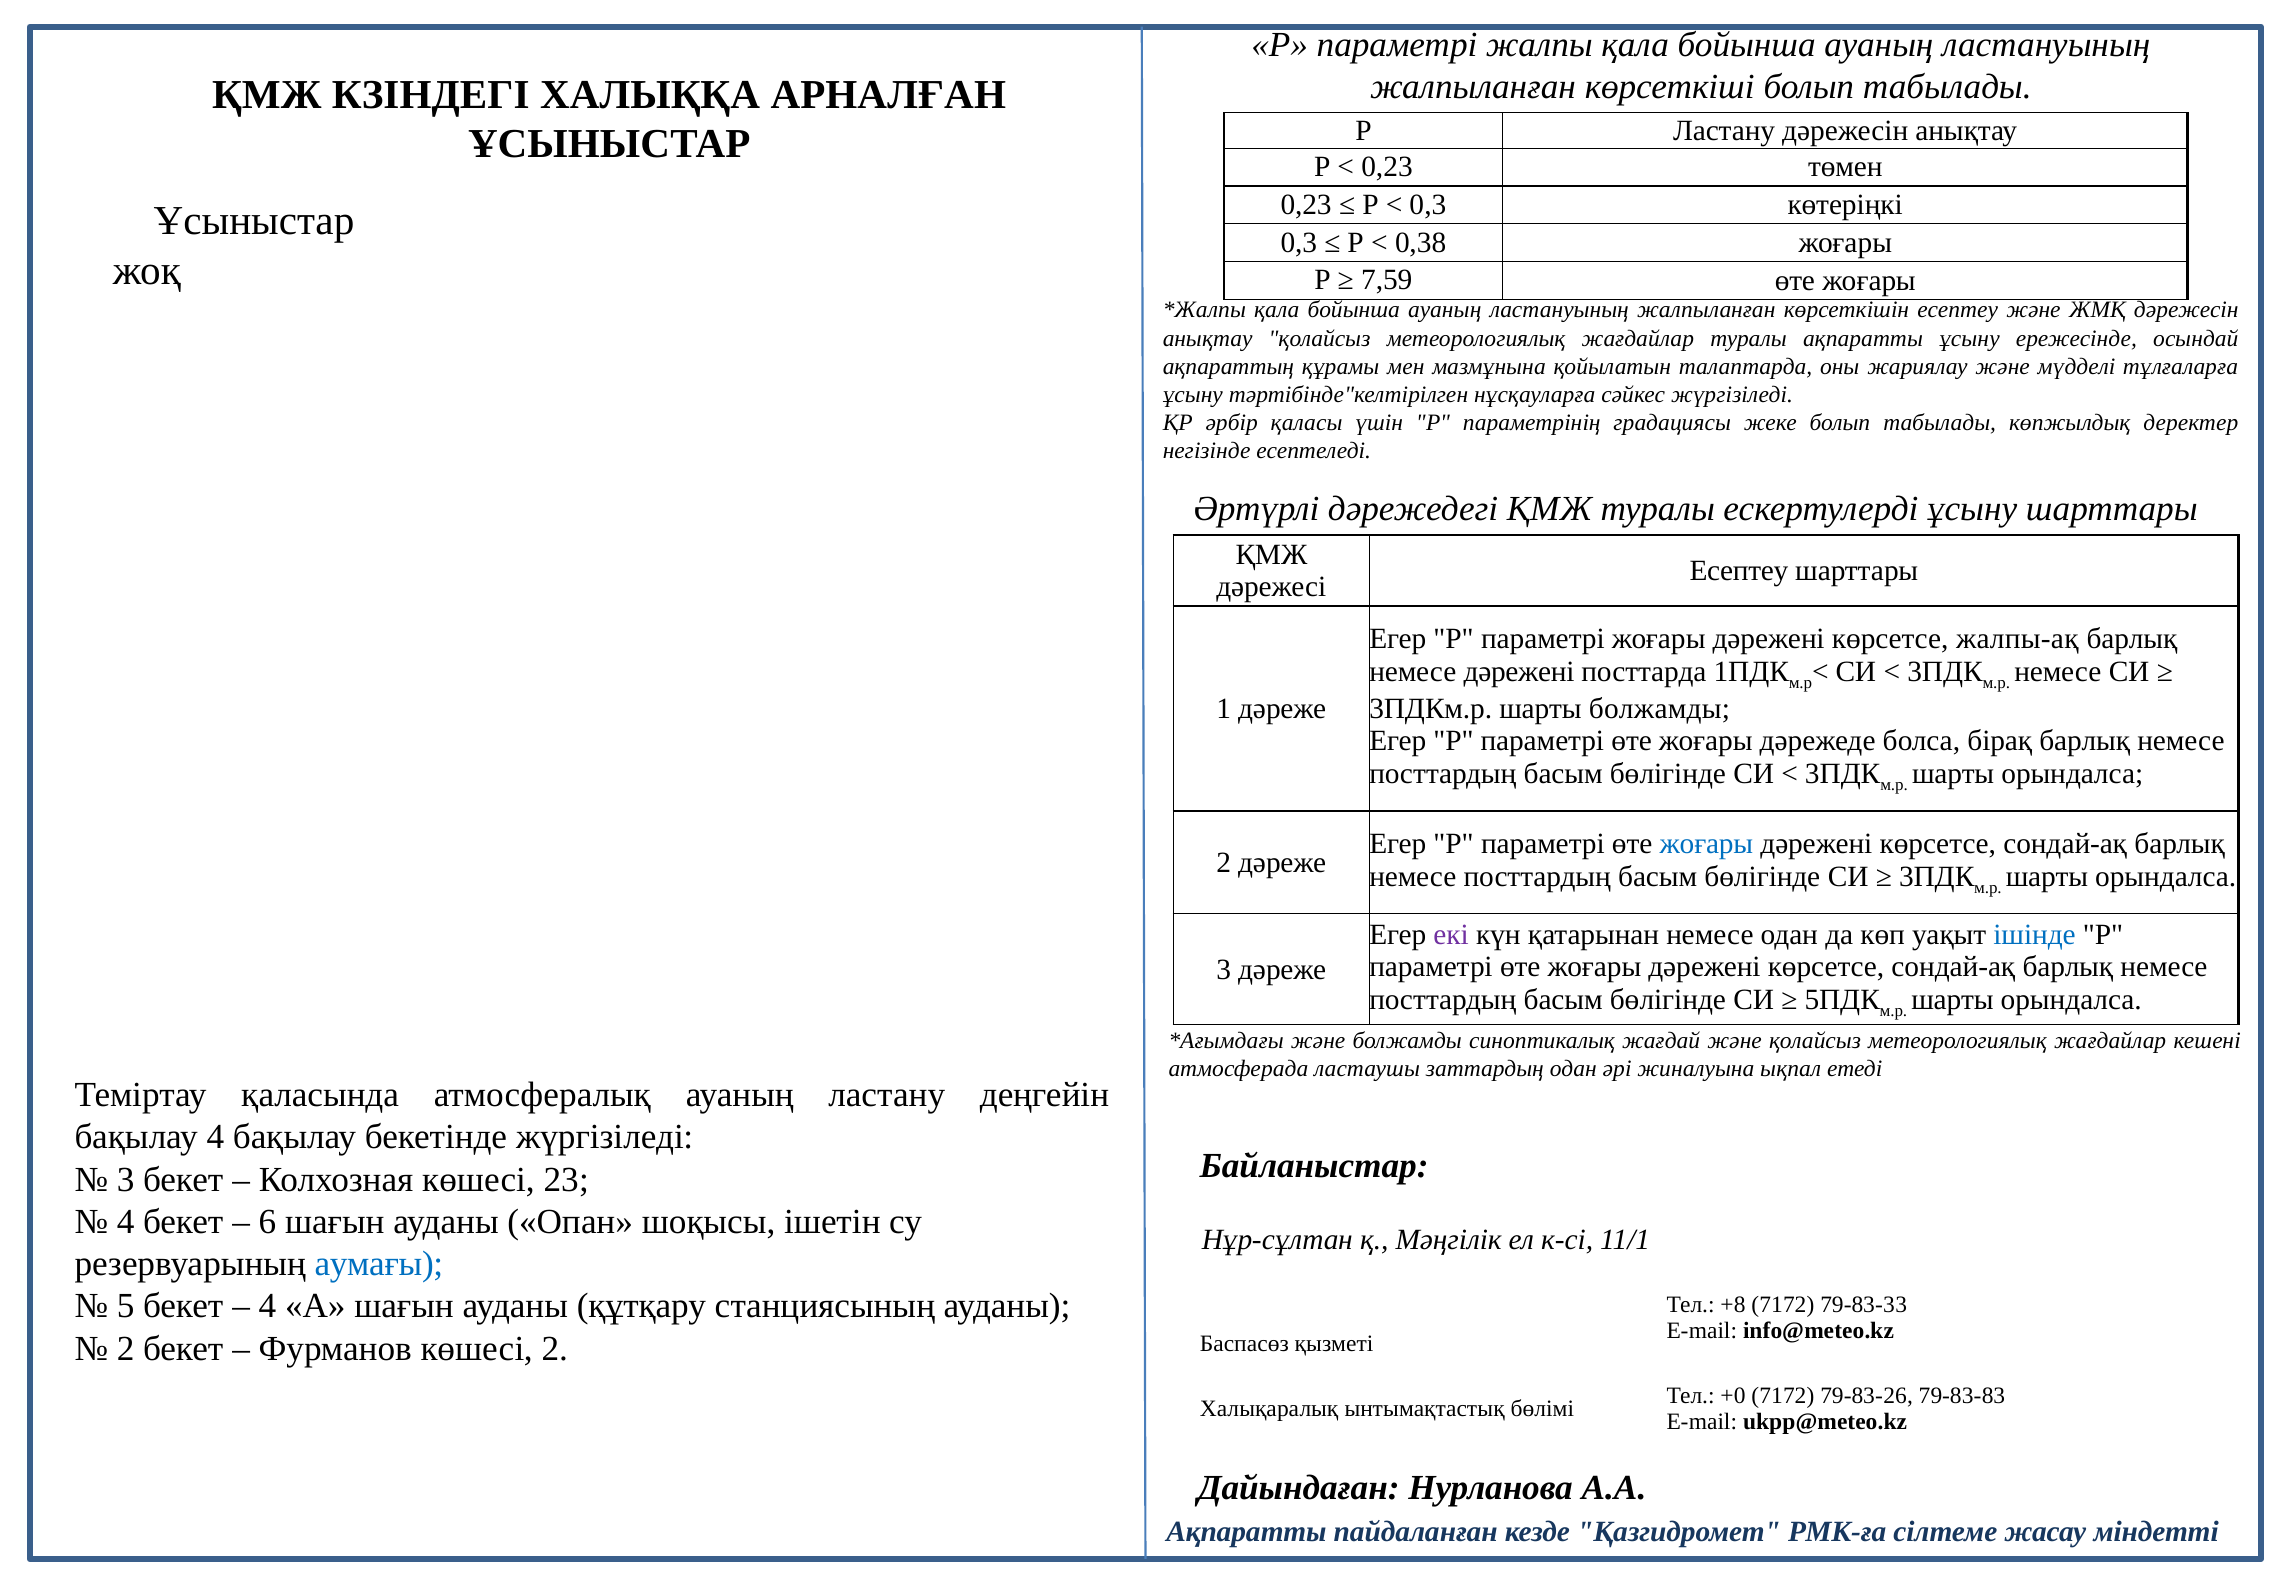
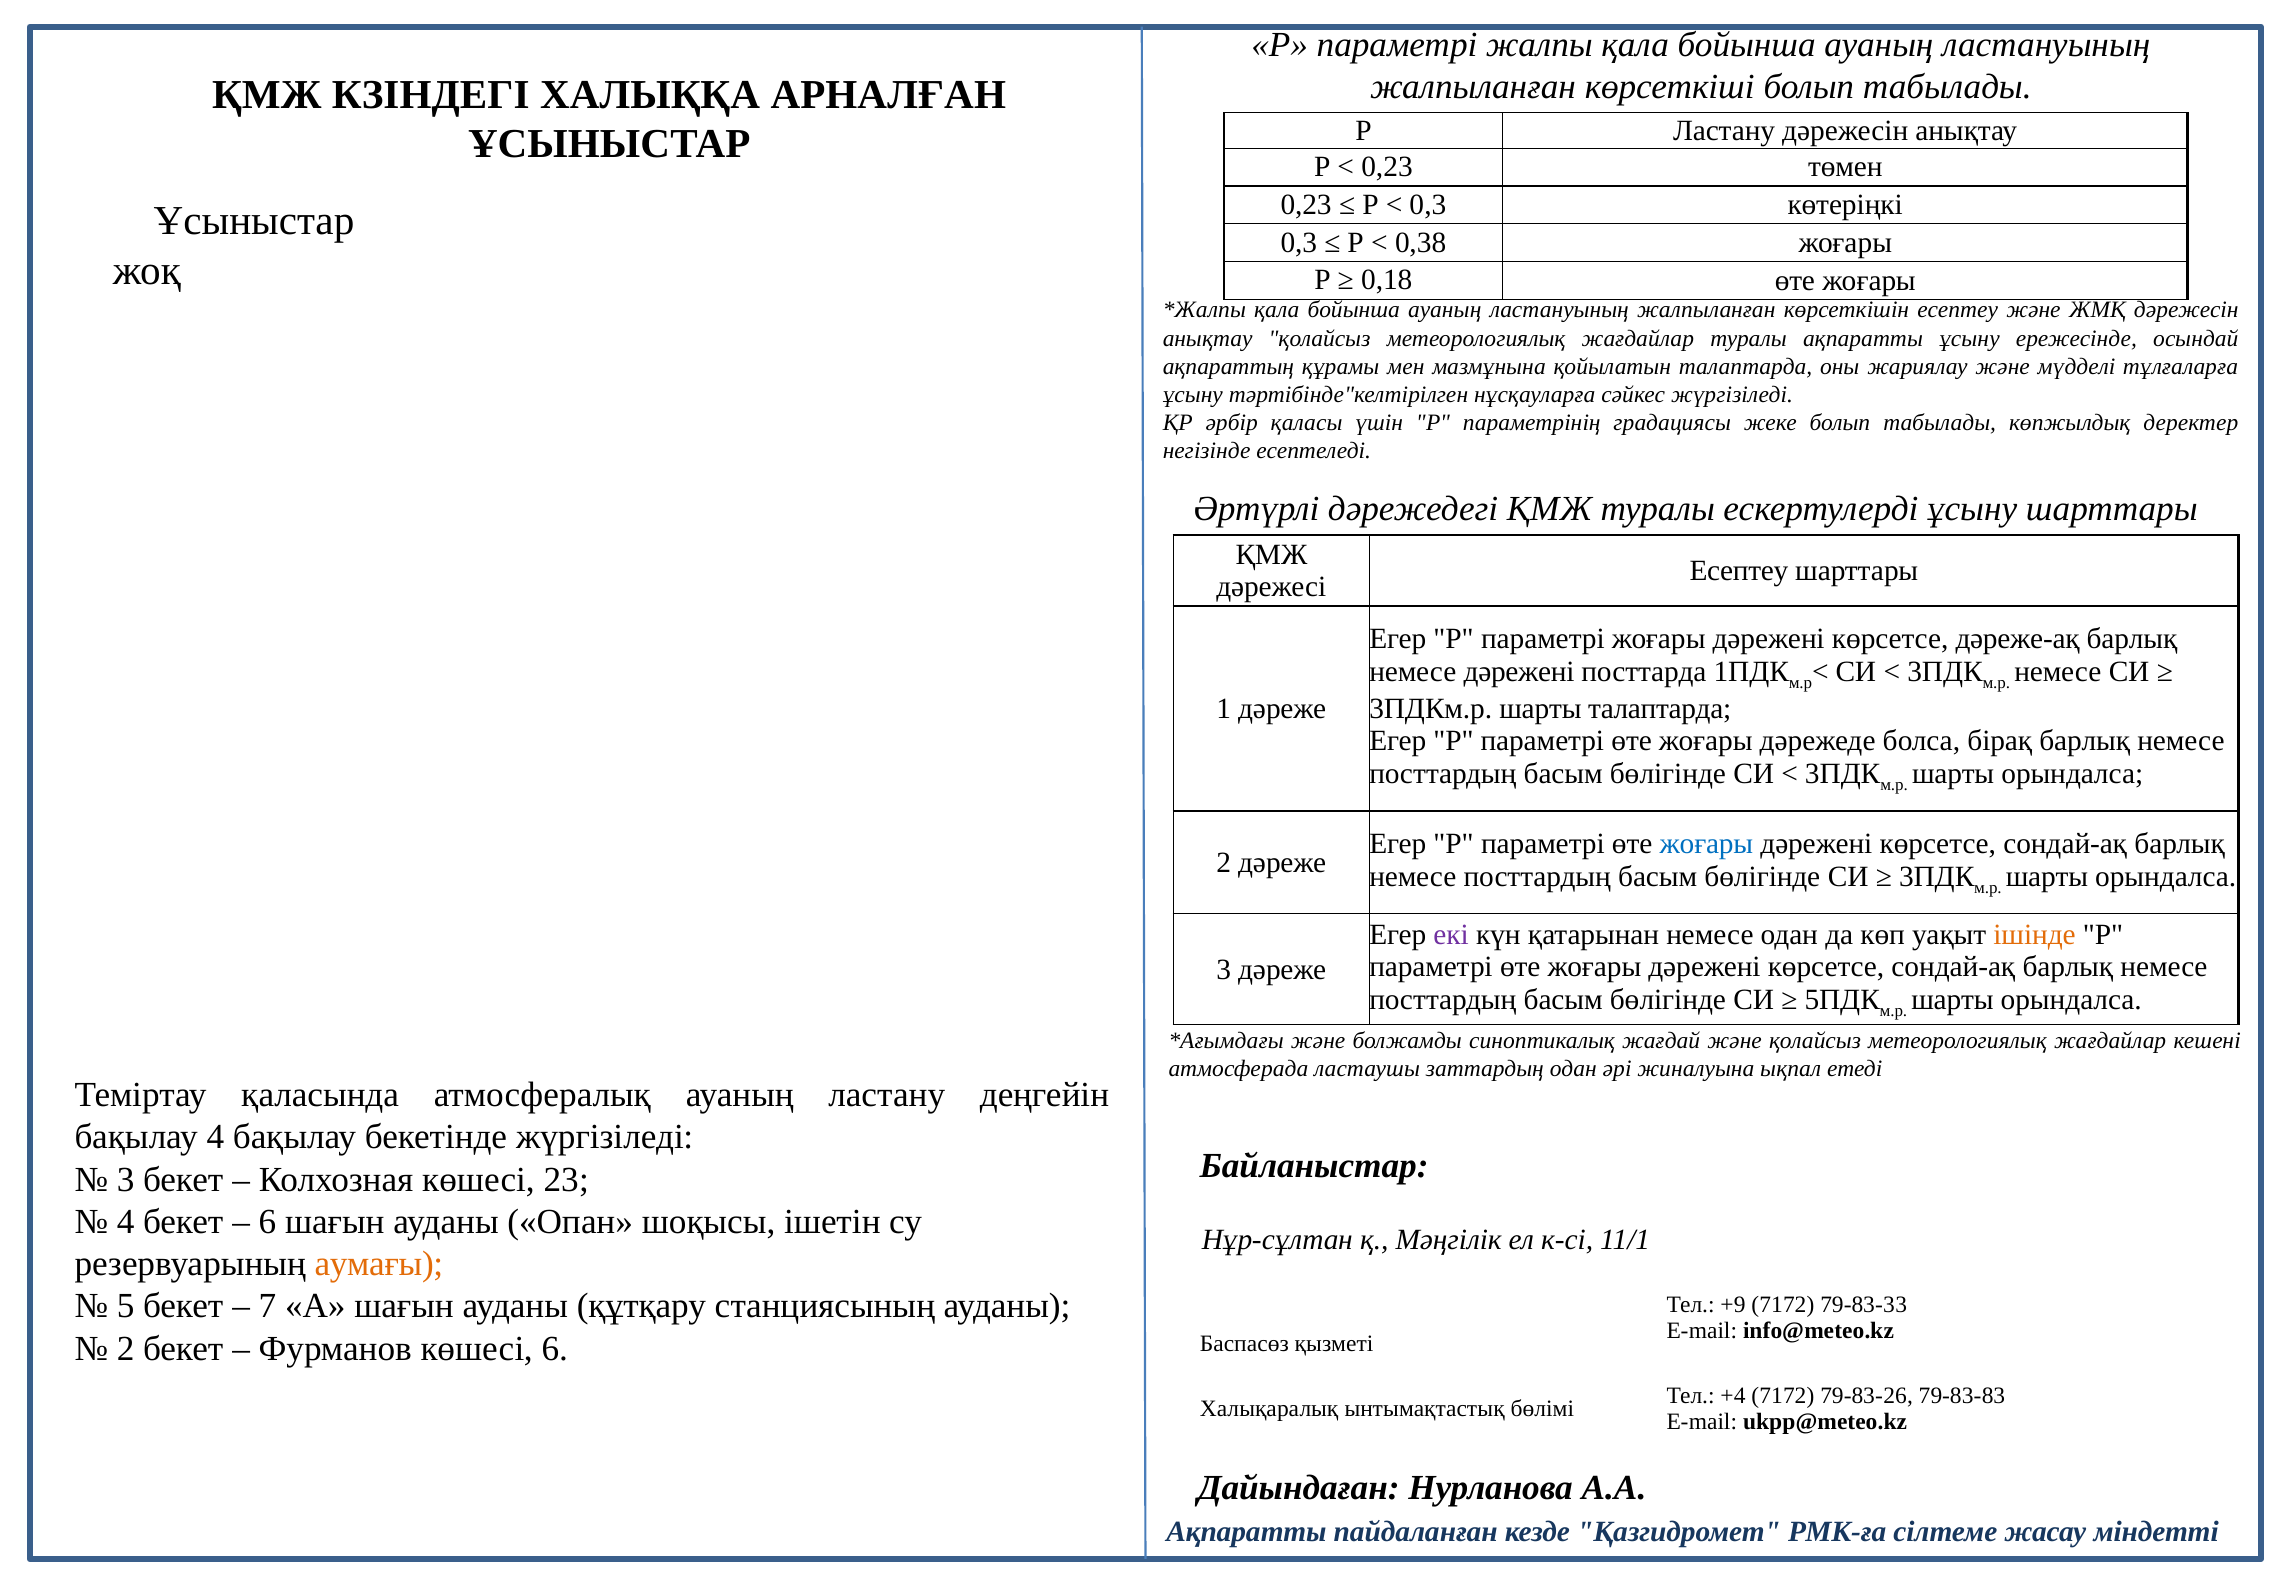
7,59: 7,59 -> 0,18
жалпы-ақ: жалпы-ақ -> дәреже-ақ
шарты болжамды: болжамды -> талаптарда
ішінде colour: blue -> orange
аумағы colour: blue -> orange
4 at (267, 1306): 4 -> 7
+8: +8 -> +9
көшесі 2: 2 -> 6
+0: +0 -> +4
